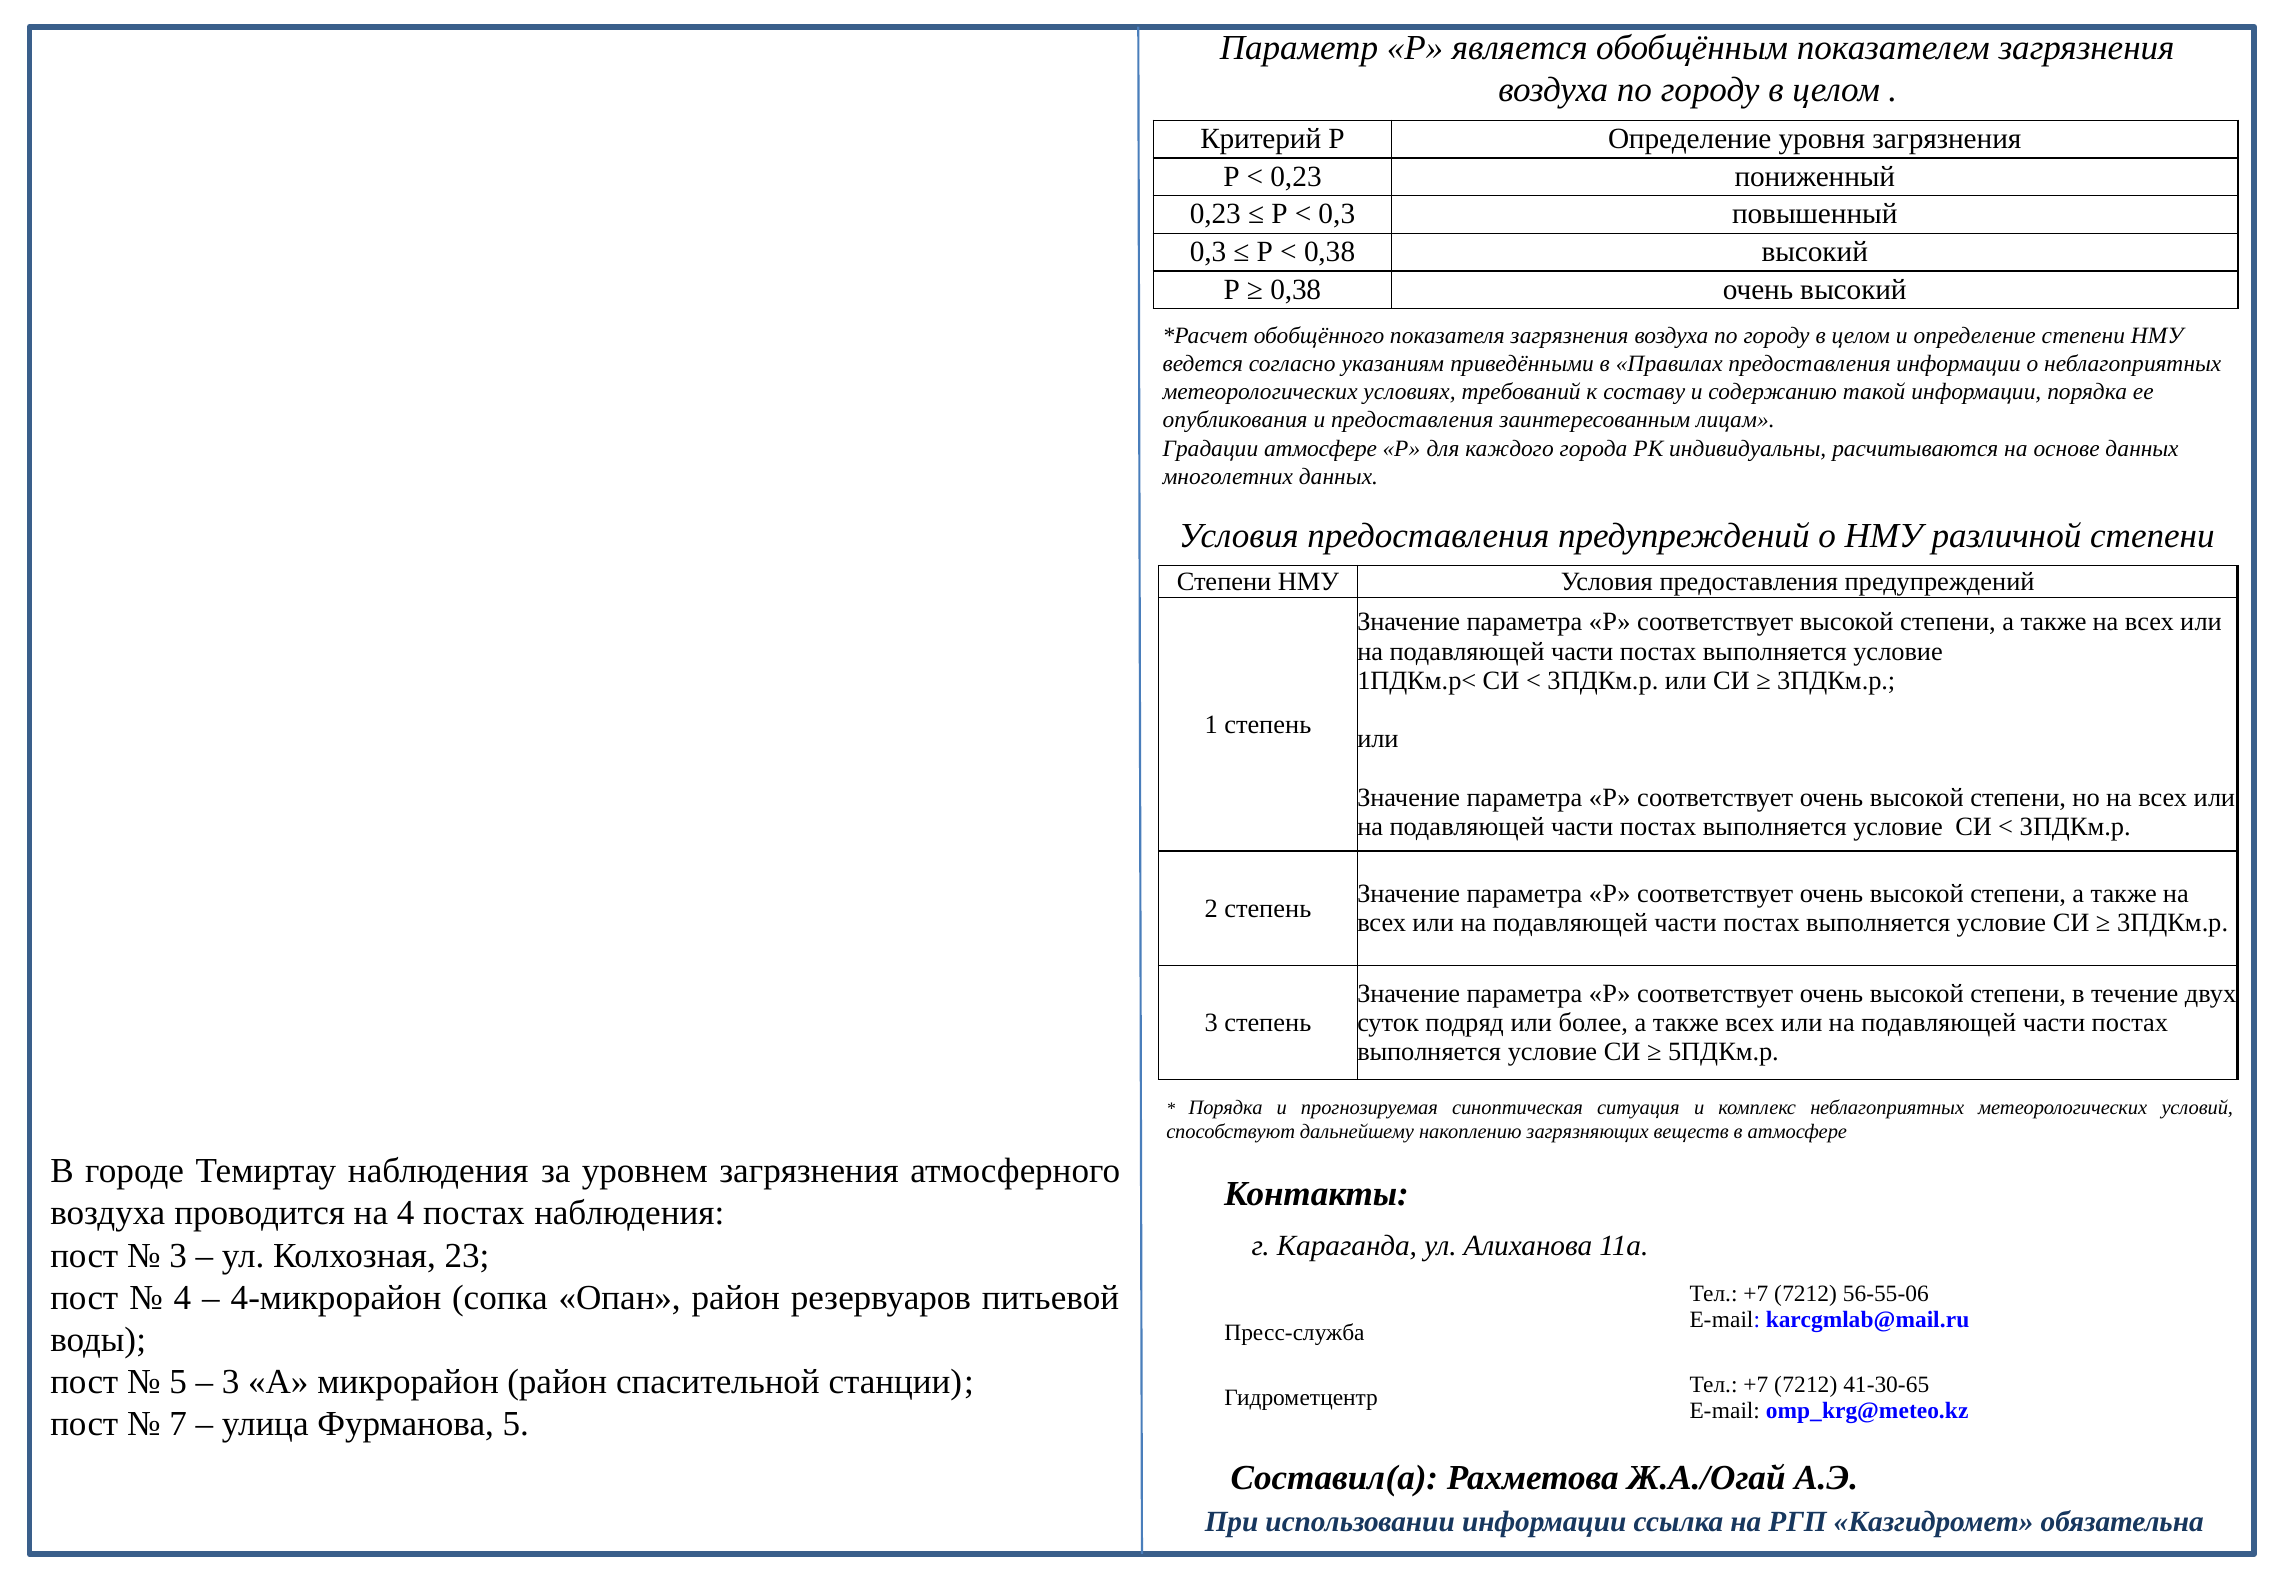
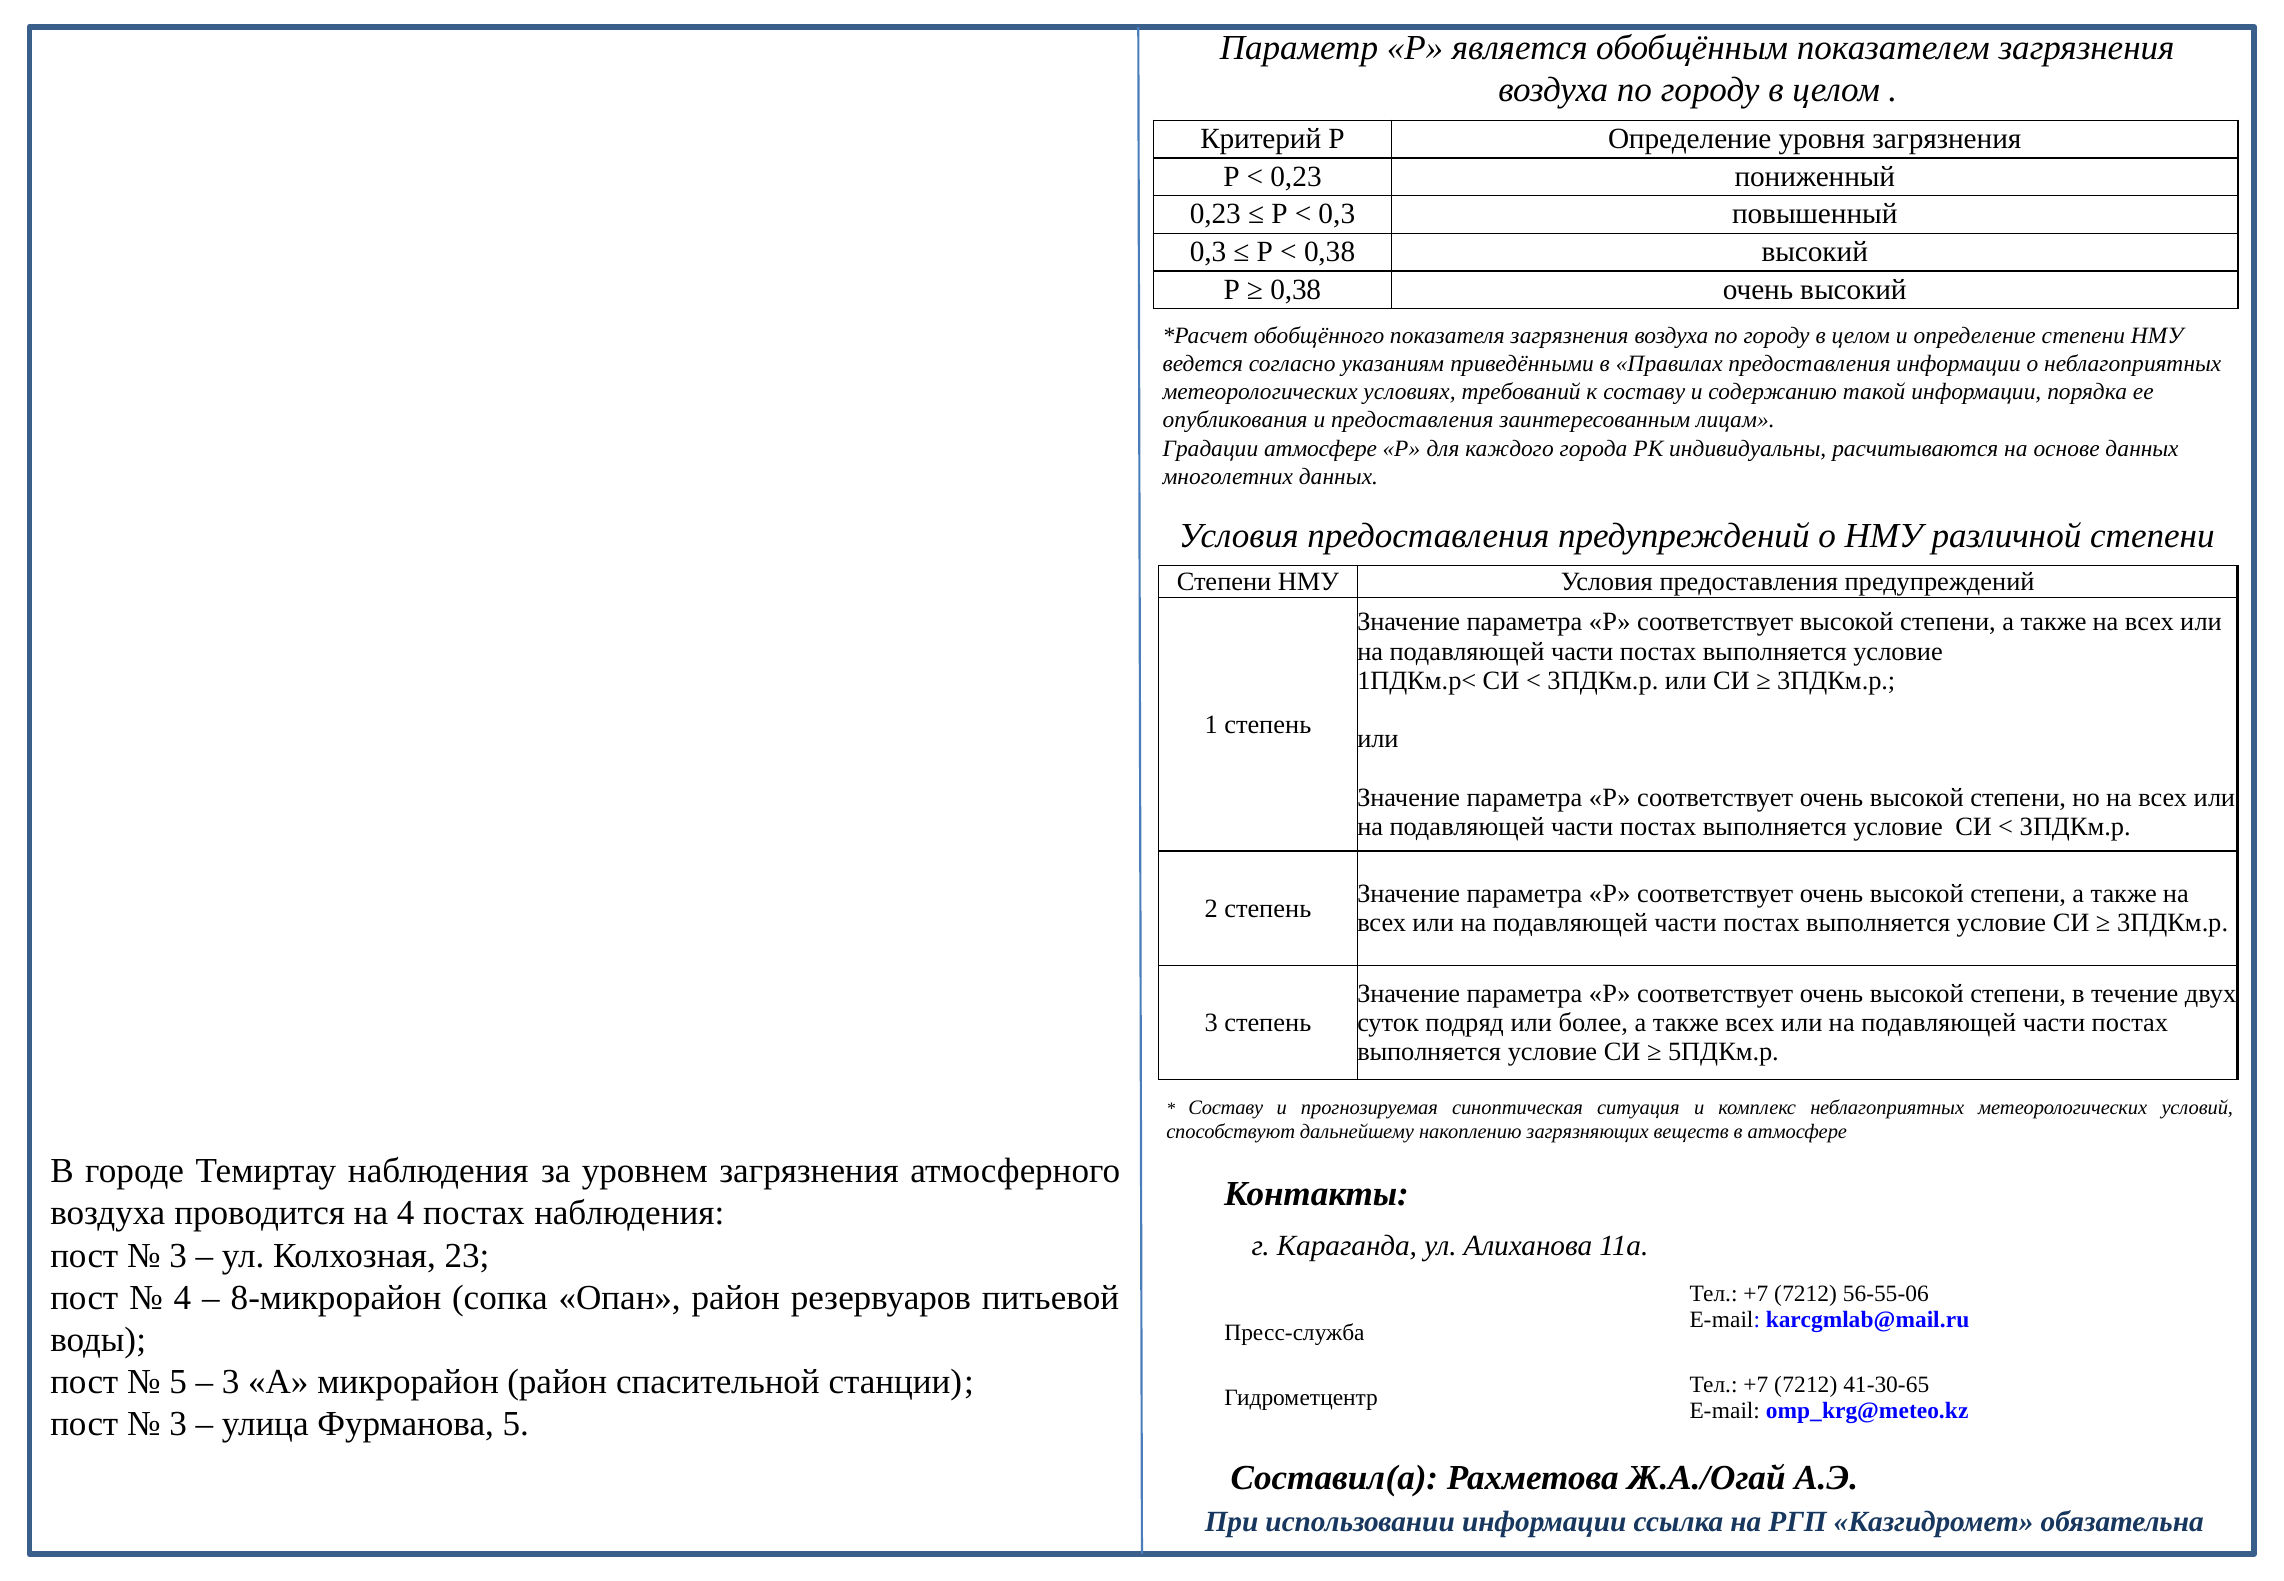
Порядка at (1226, 1108): Порядка -> Составу
4-микрорайон: 4-микрорайон -> 8-микрорайон
7 at (178, 1424): 7 -> 3
